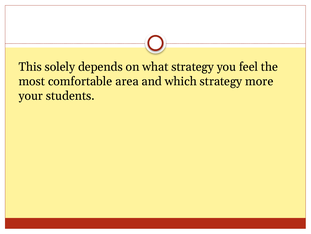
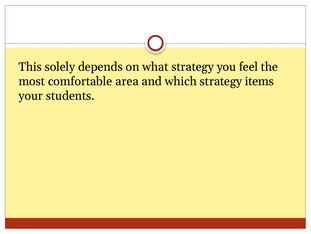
more: more -> items
